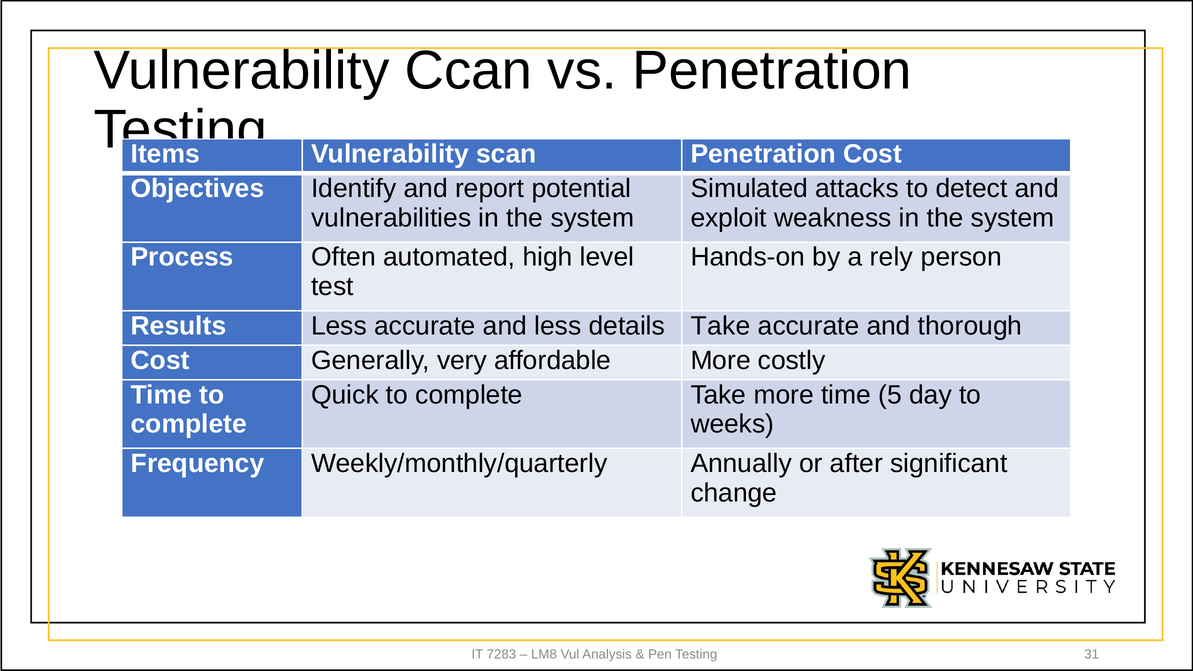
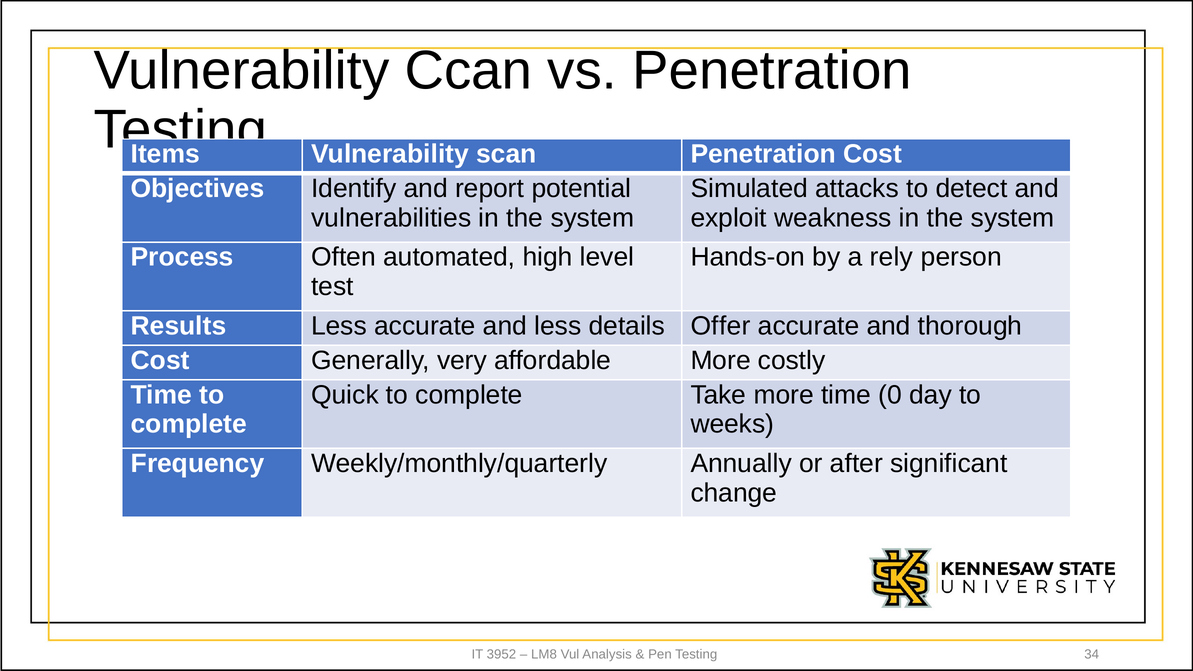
details Take: Take -> Offer
5: 5 -> 0
7283: 7283 -> 3952
31: 31 -> 34
